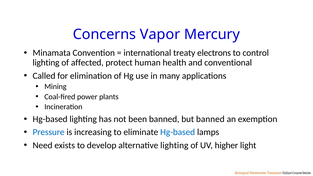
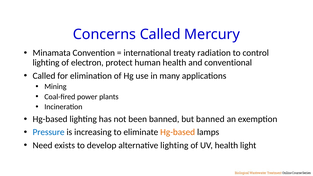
Concerns Vapor: Vapor -> Called
electrons: electrons -> radiation
affected: affected -> electron
Hg-based at (178, 132) colour: blue -> orange
UV higher: higher -> health
